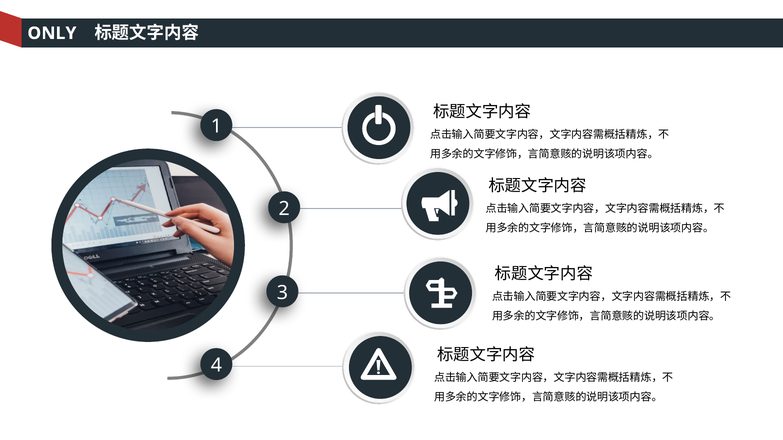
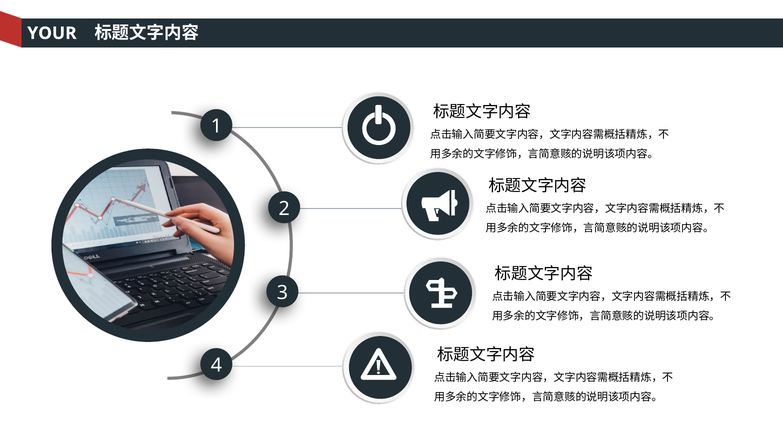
ONLY: ONLY -> YOUR
